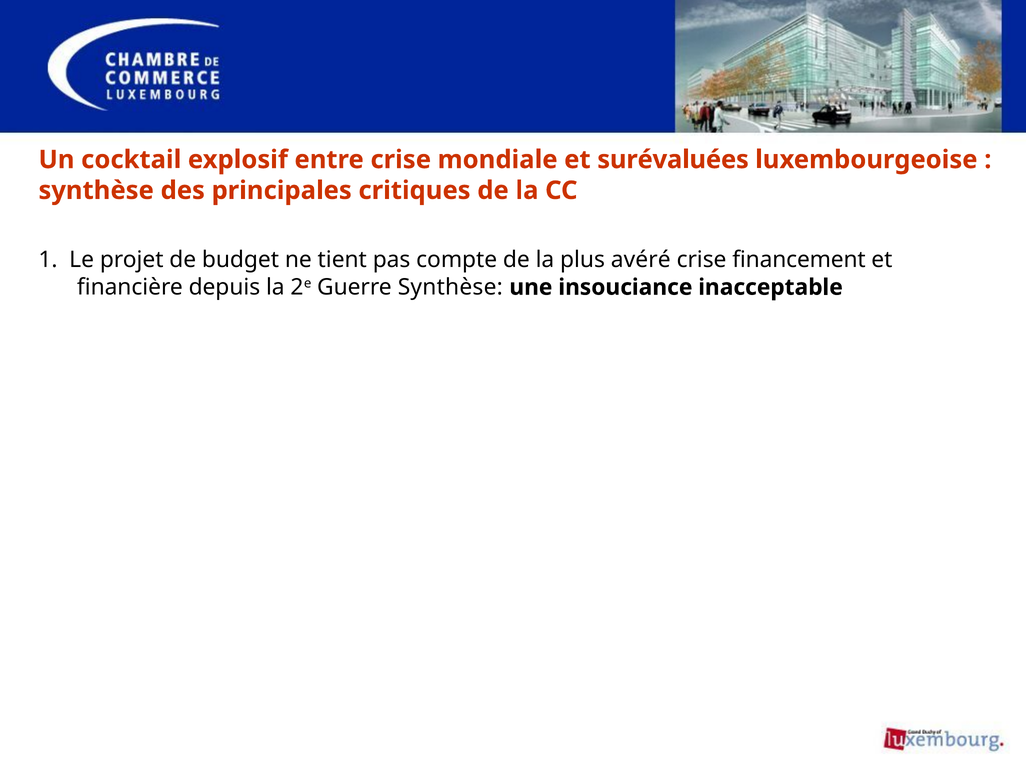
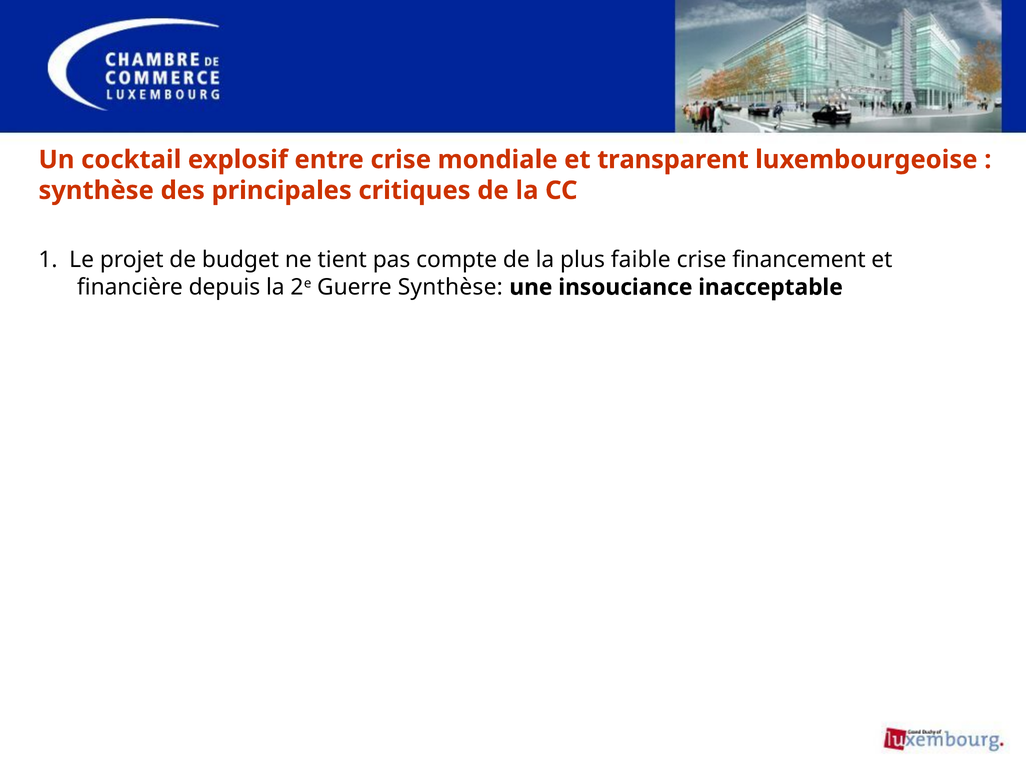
surévaluées: surévaluées -> transparent
avéré: avéré -> faible
